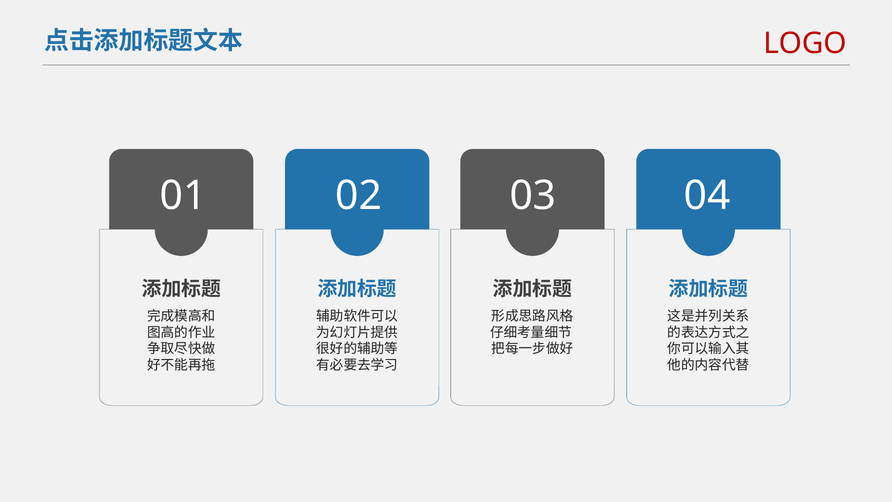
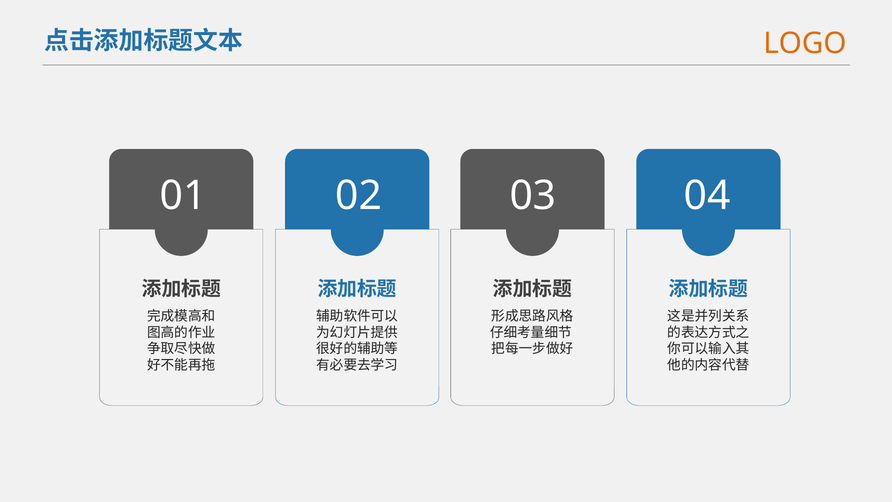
LOGO colour: red -> orange
